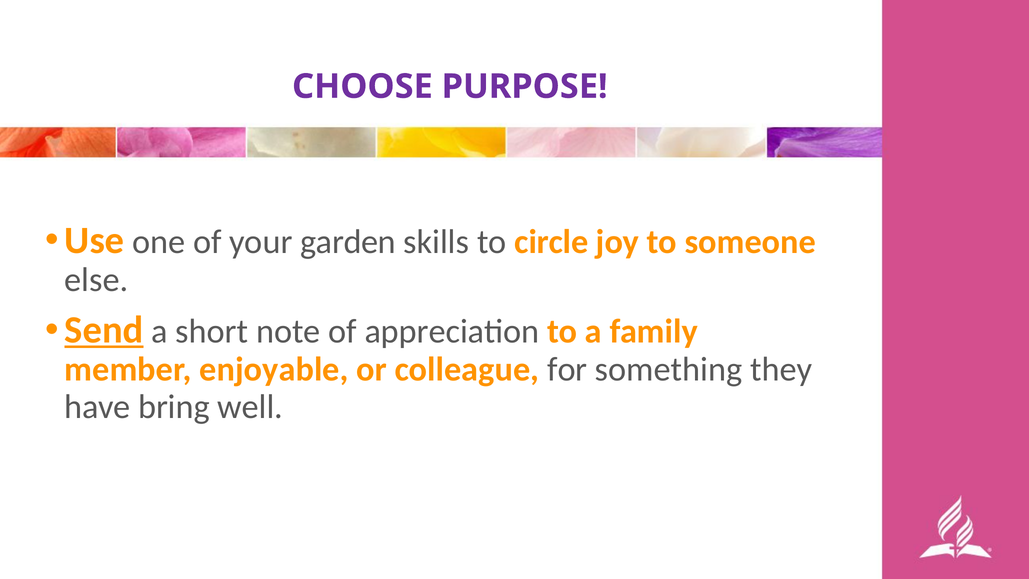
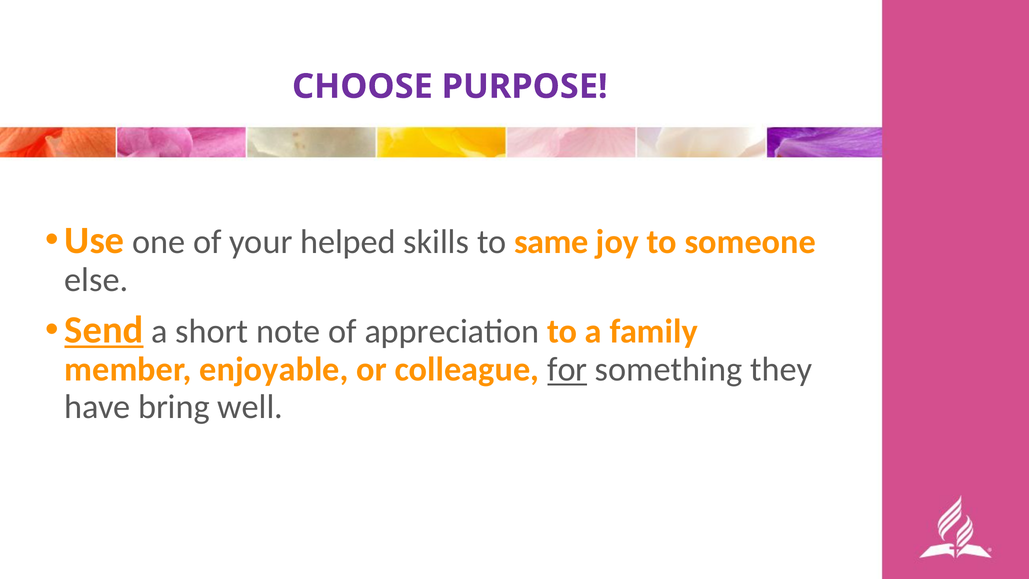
garden: garden -> helped
circle: circle -> same
for underline: none -> present
